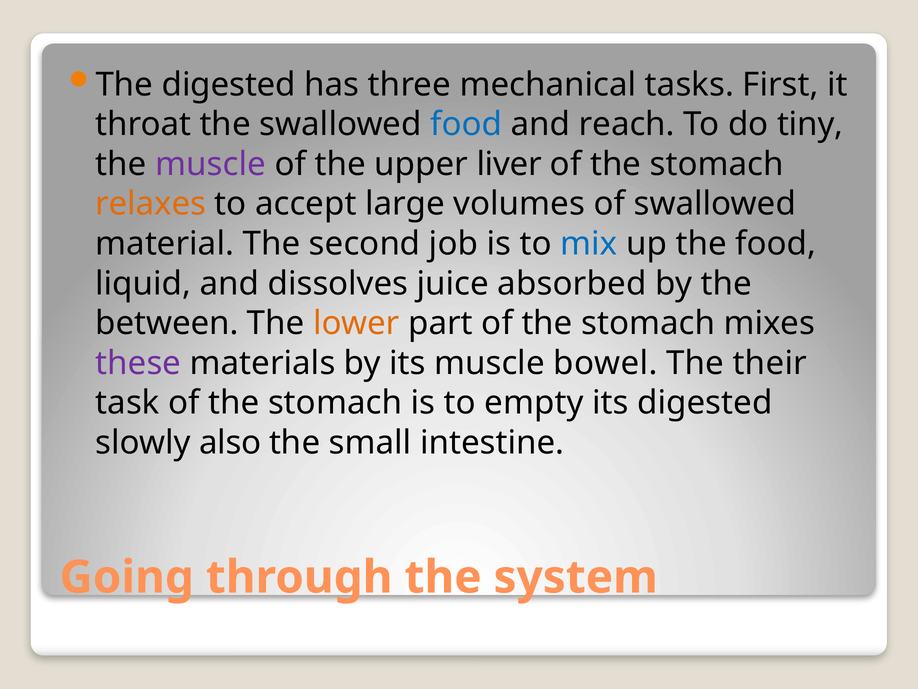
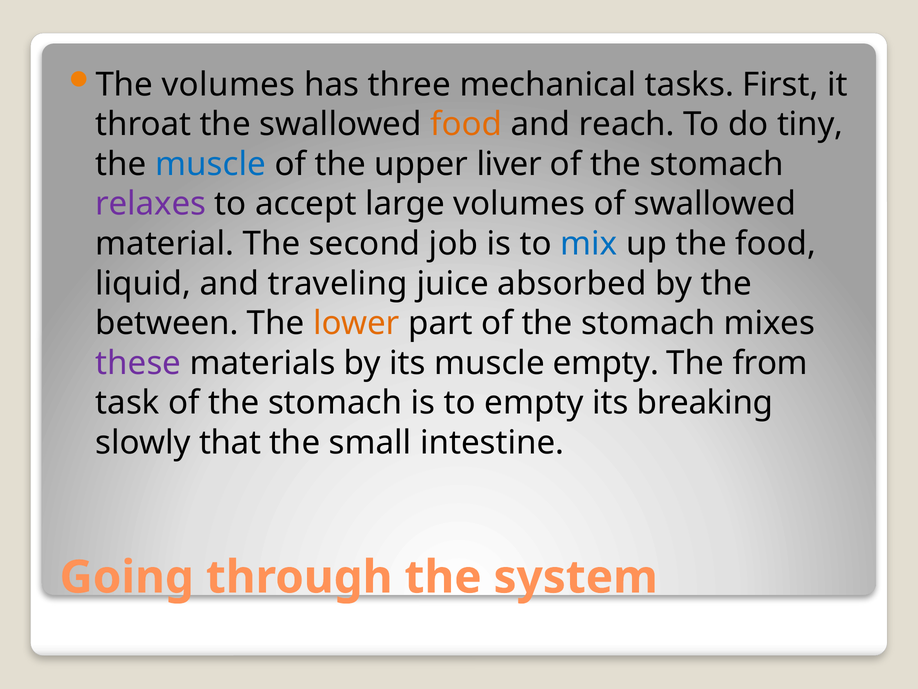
The digested: digested -> volumes
food at (466, 124) colour: blue -> orange
muscle at (211, 164) colour: purple -> blue
relaxes colour: orange -> purple
dissolves: dissolves -> traveling
muscle bowel: bowel -> empty
their: their -> from
its digested: digested -> breaking
also: also -> that
